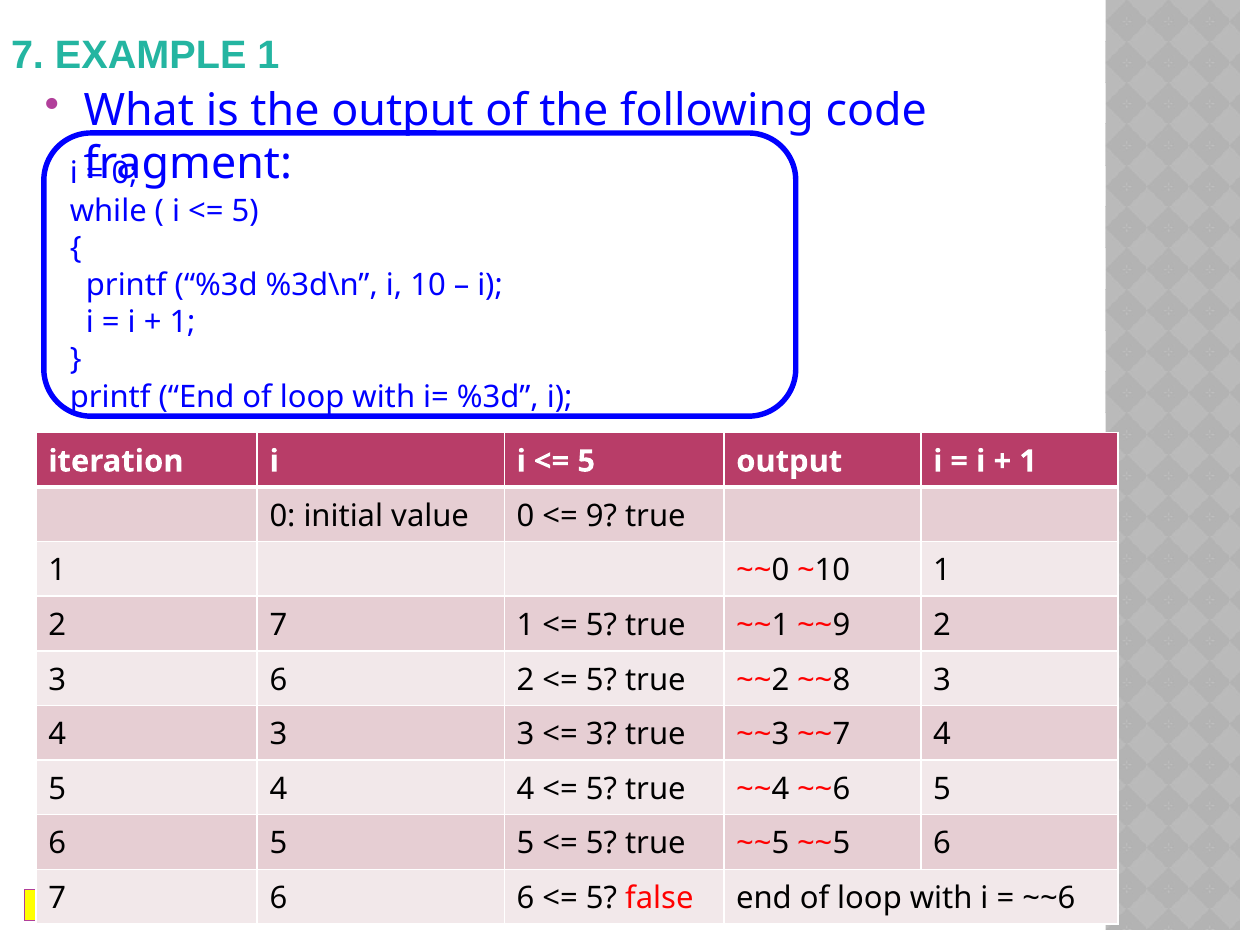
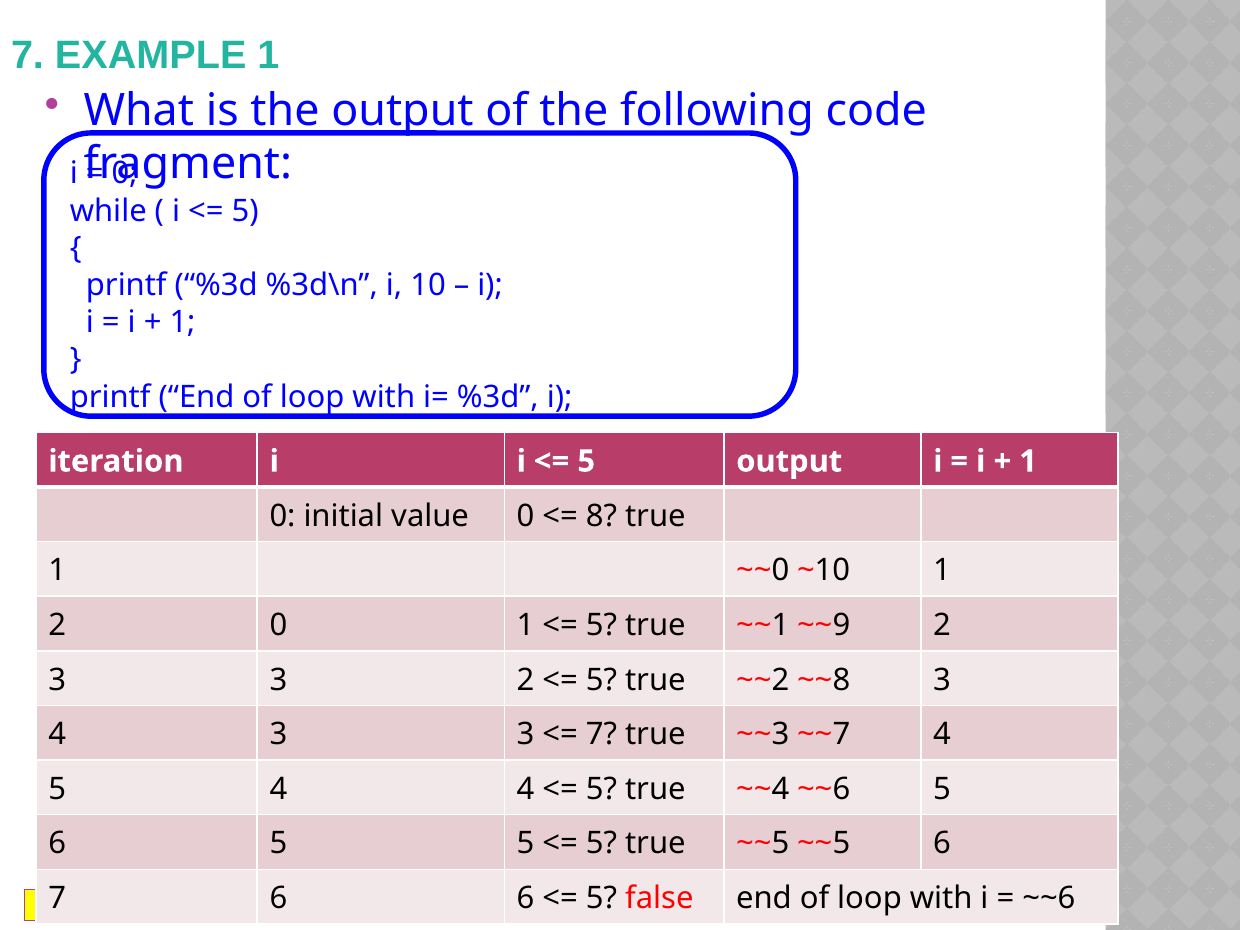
9 at (601, 516): 9 -> 8
2 7: 7 -> 0
6 at (278, 680): 6 -> 3
3 at (601, 734): 3 -> 7
